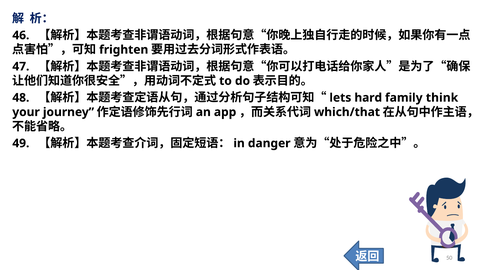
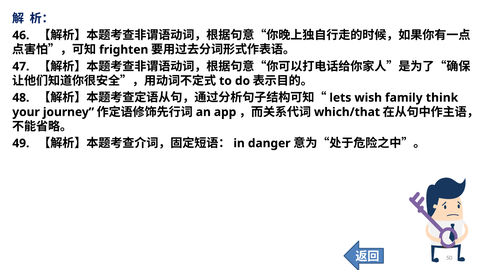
hard: hard -> wish
